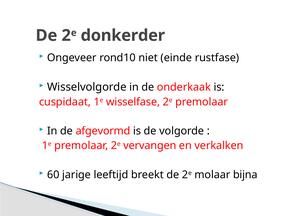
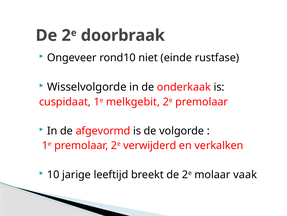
donkerder: donkerder -> doorbraak
wisselfase: wisselfase -> melkgebit
vervangen: vervangen -> verwijderd
60: 60 -> 10
bijna: bijna -> vaak
